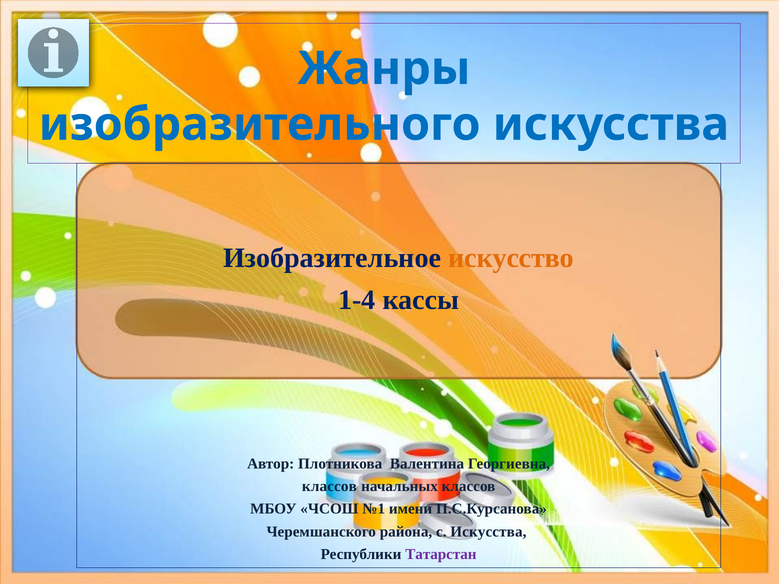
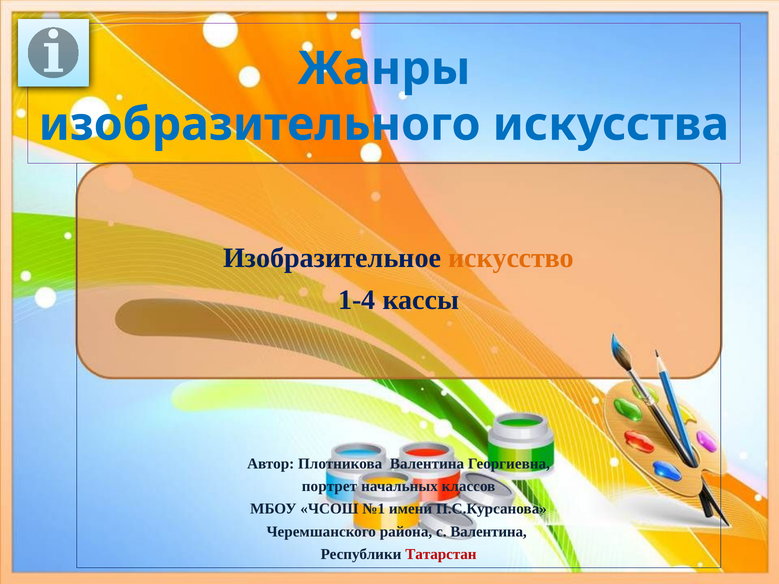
классов at (329, 486): классов -> портрет
с Искусства: Искусства -> Валентина
Татарстан colour: purple -> red
